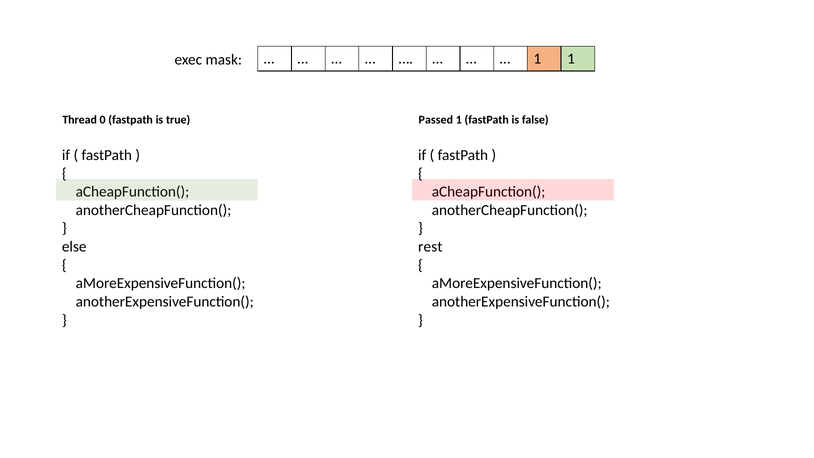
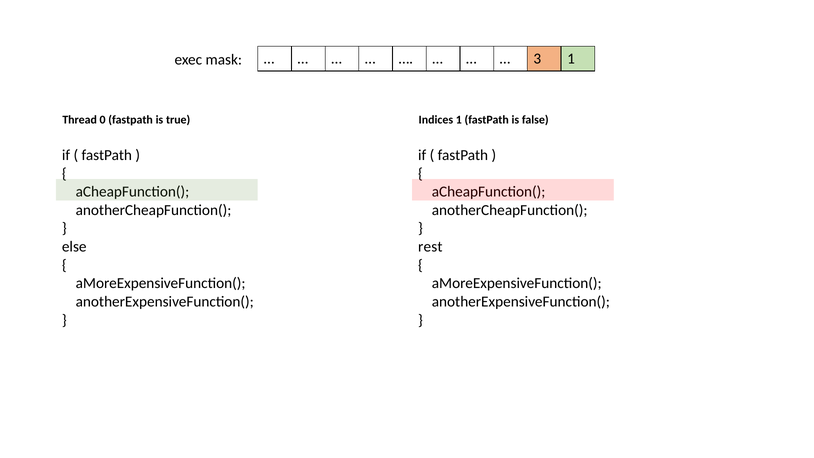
1 at (537, 59): 1 -> 3
Passed: Passed -> Indices
